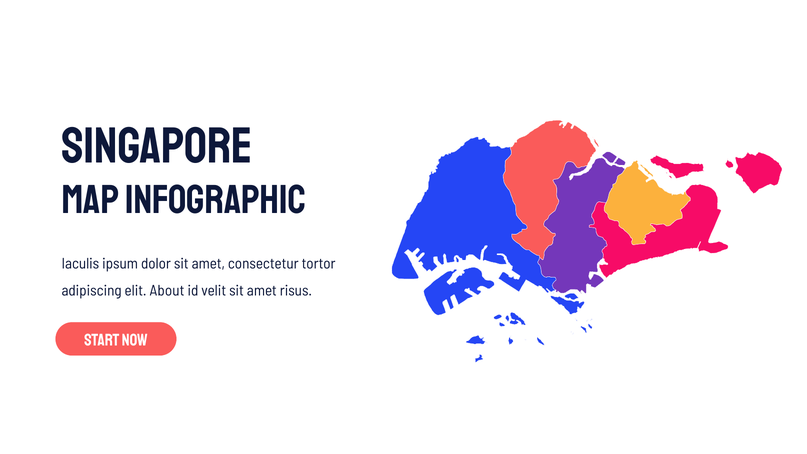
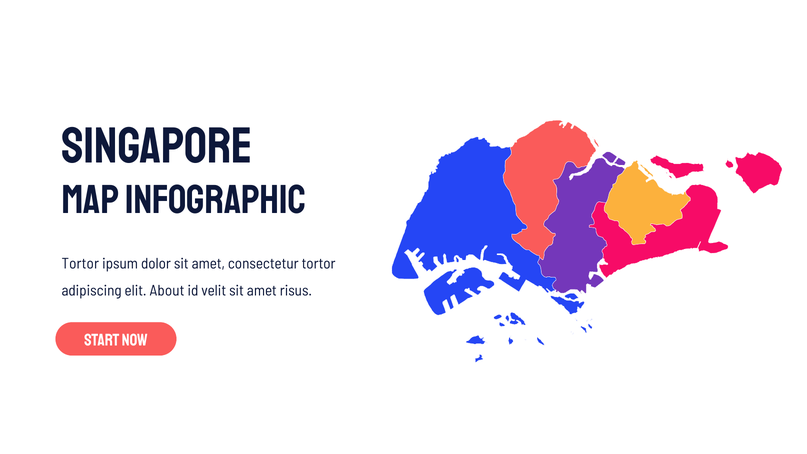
Iaculis at (80, 264): Iaculis -> Tortor
